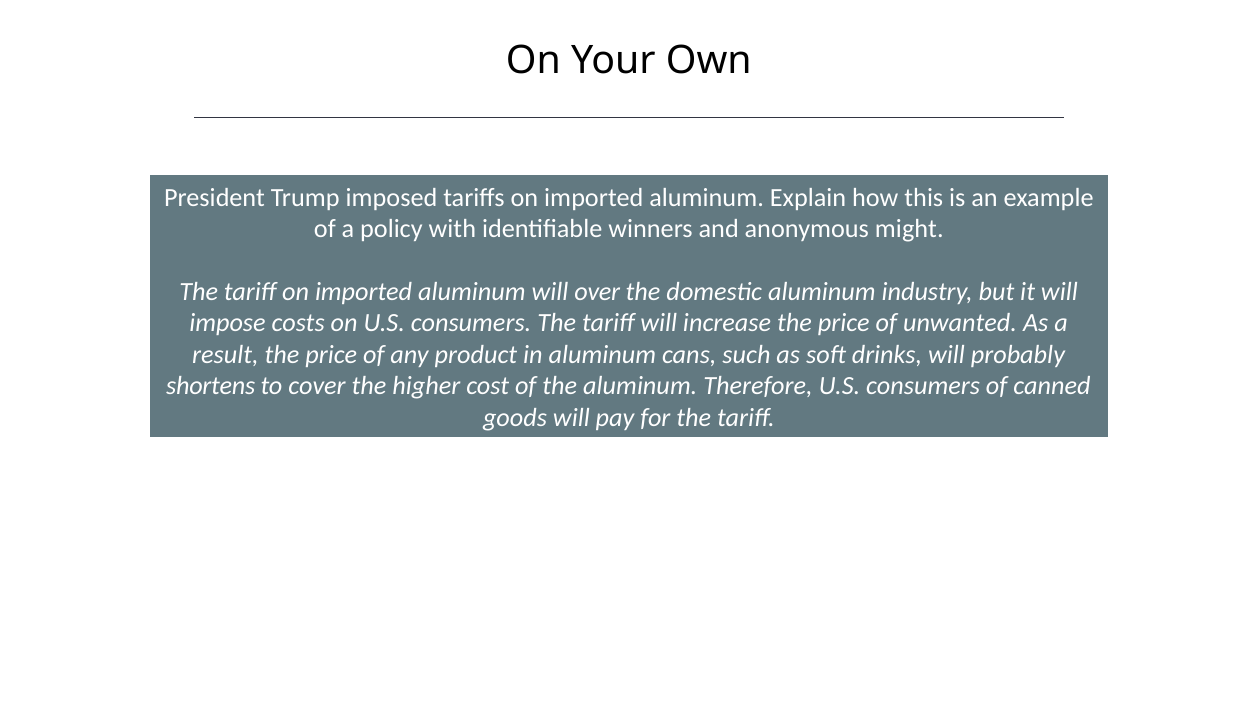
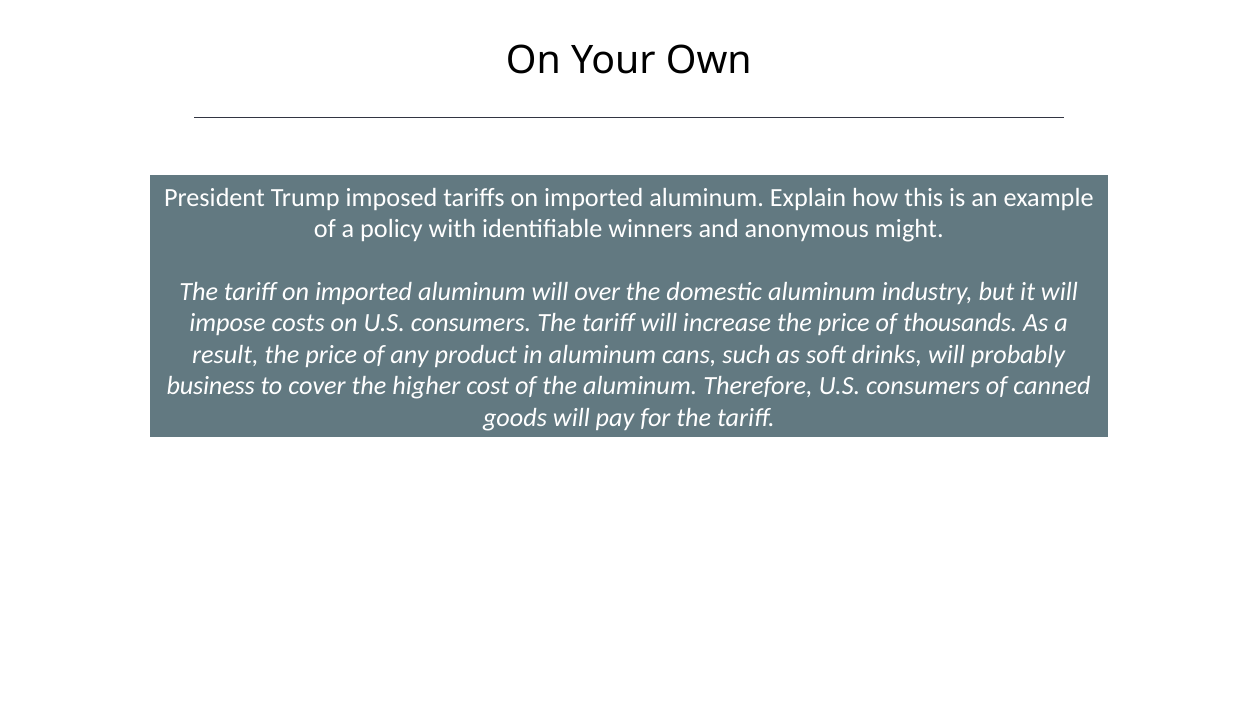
unwanted: unwanted -> thousands
shortens: shortens -> business
